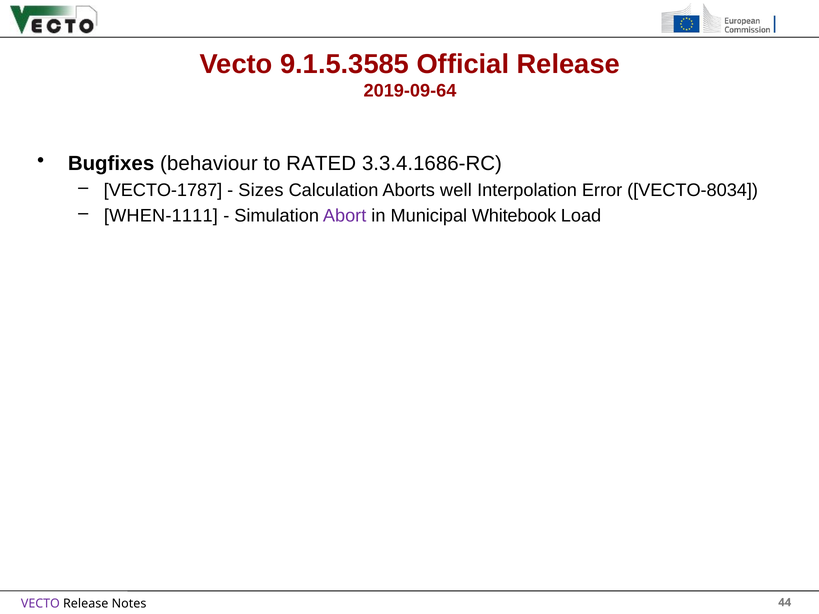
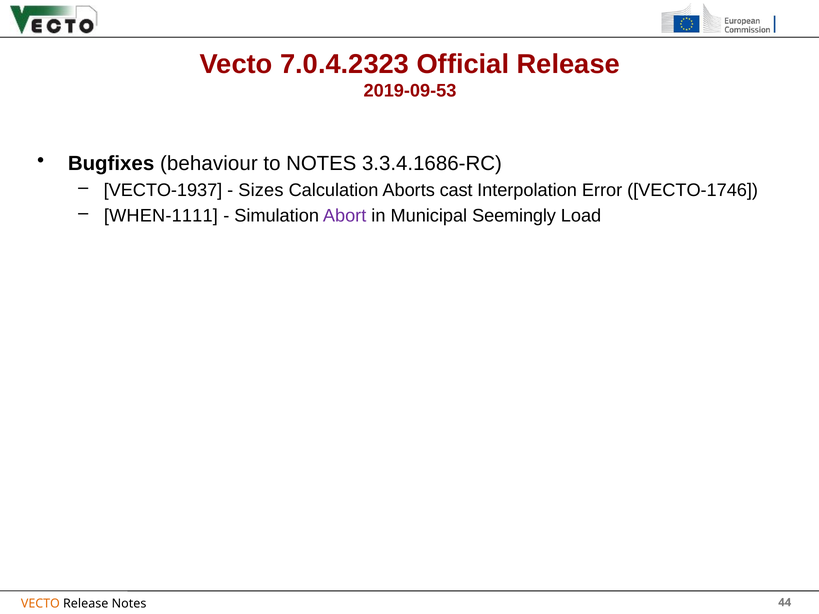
9.1.5.3585: 9.1.5.3585 -> 7.0.4.2323
2019-09-64: 2019-09-64 -> 2019-09-53
to RATED: RATED -> NOTES
VECTO-1787: VECTO-1787 -> VECTO-1937
well: well -> cast
VECTO-8034: VECTO-8034 -> VECTO-1746
Whitebook: Whitebook -> Seemingly
VECTO at (40, 604) colour: purple -> orange
